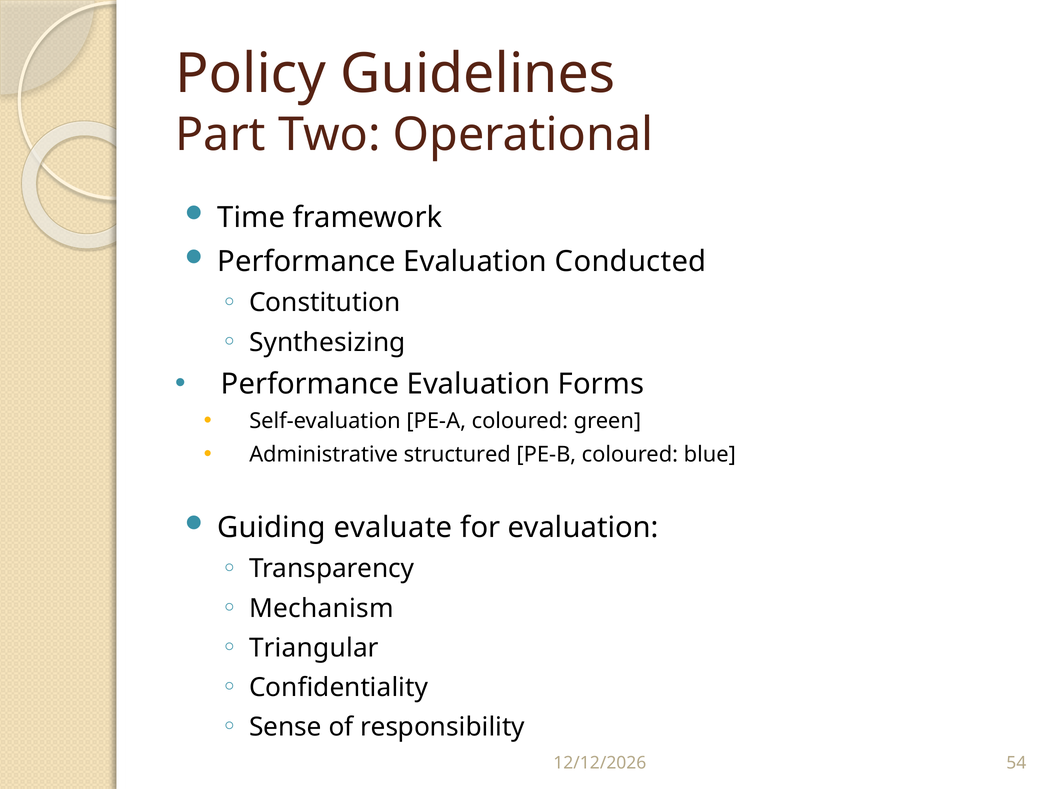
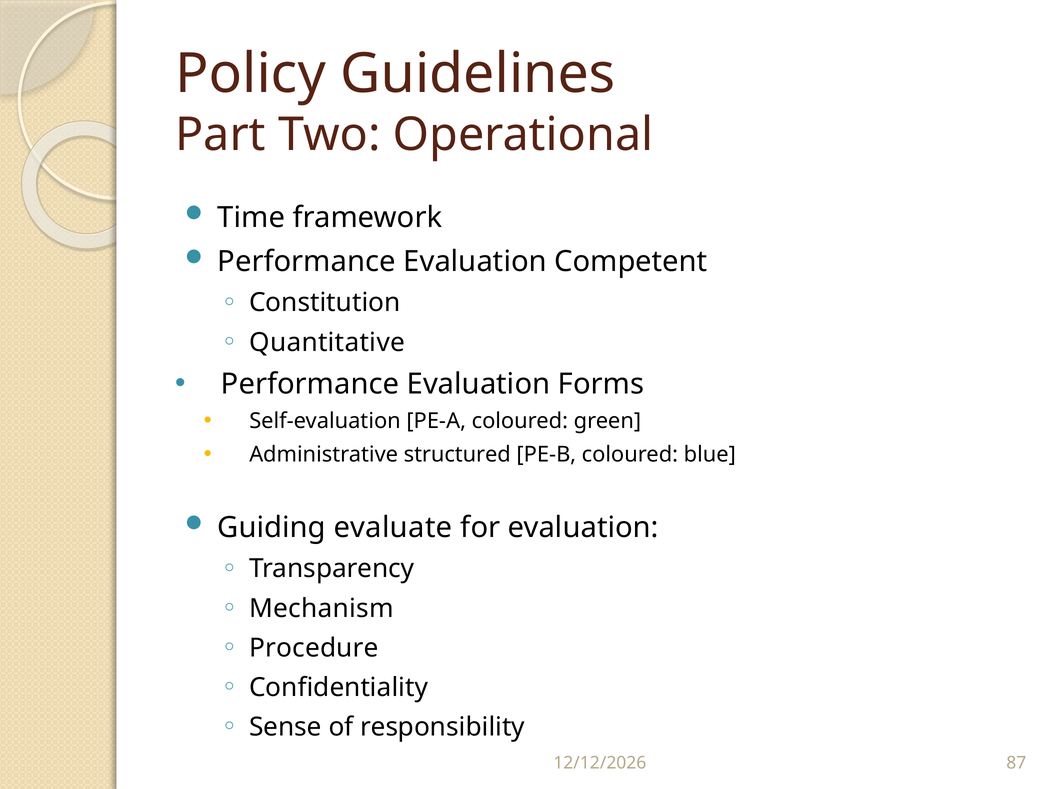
Conducted: Conducted -> Competent
Synthesizing: Synthesizing -> Quantitative
Triangular: Triangular -> Procedure
54: 54 -> 87
